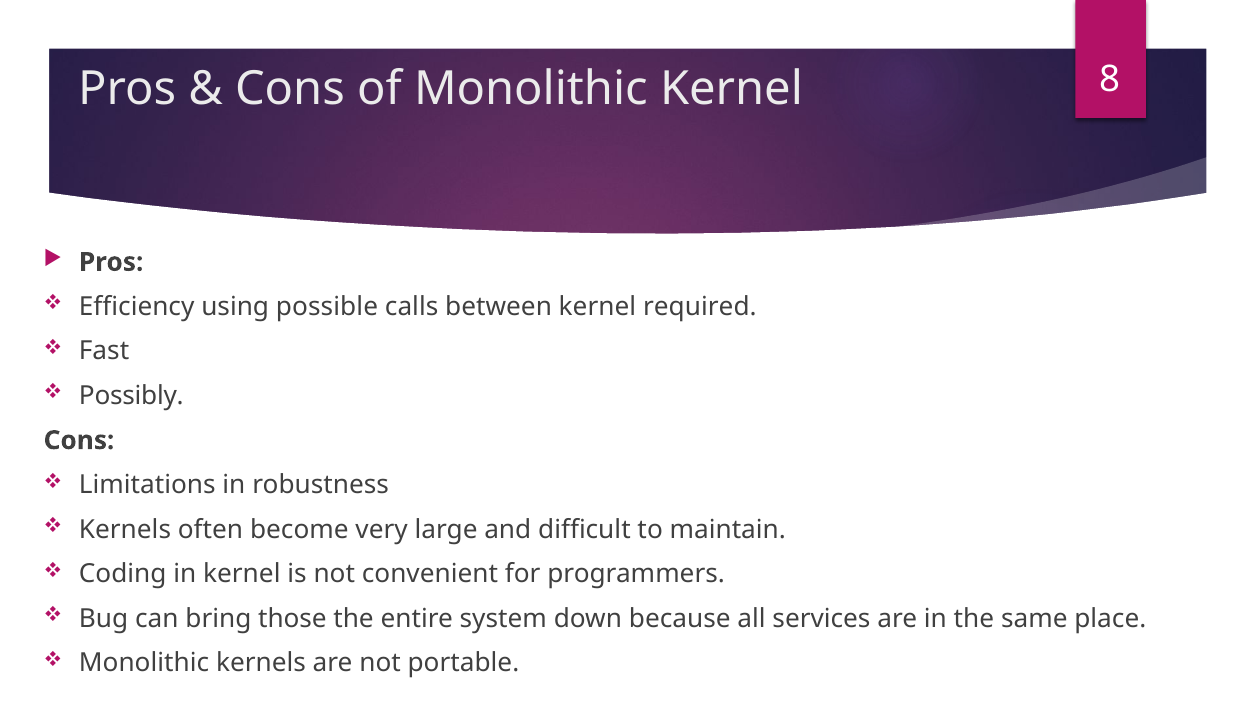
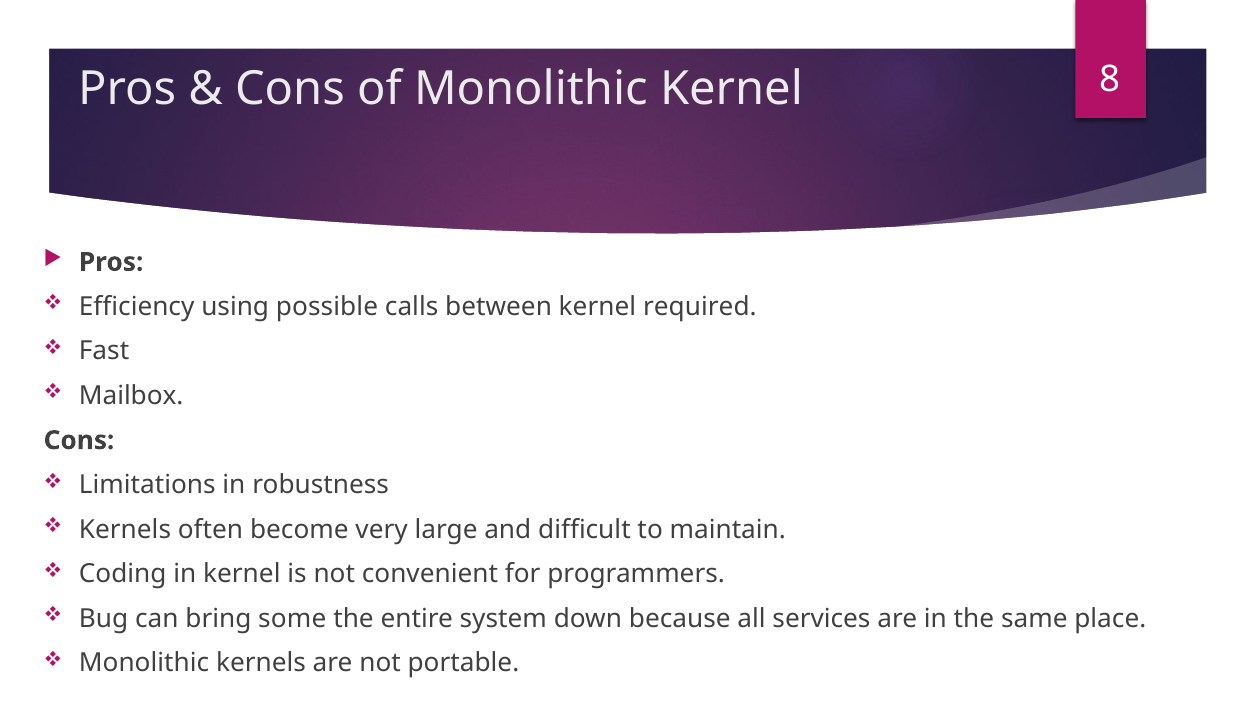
Possibly: Possibly -> Mailbox
those: those -> some
